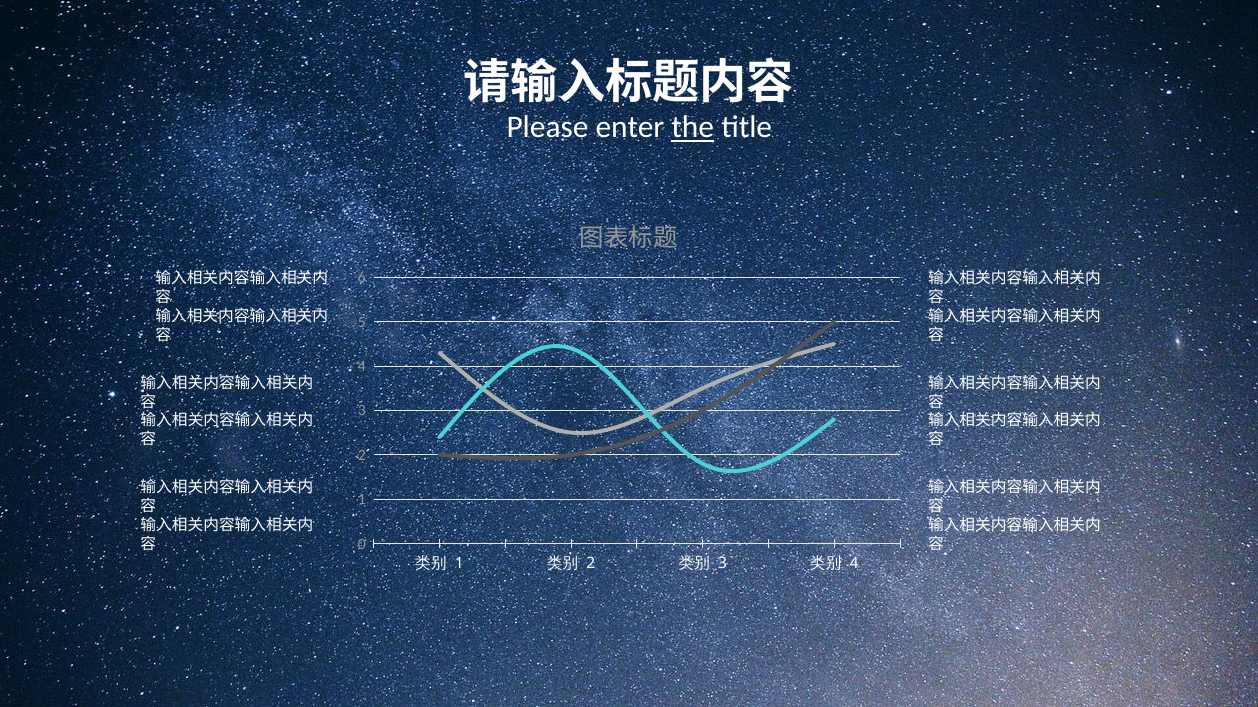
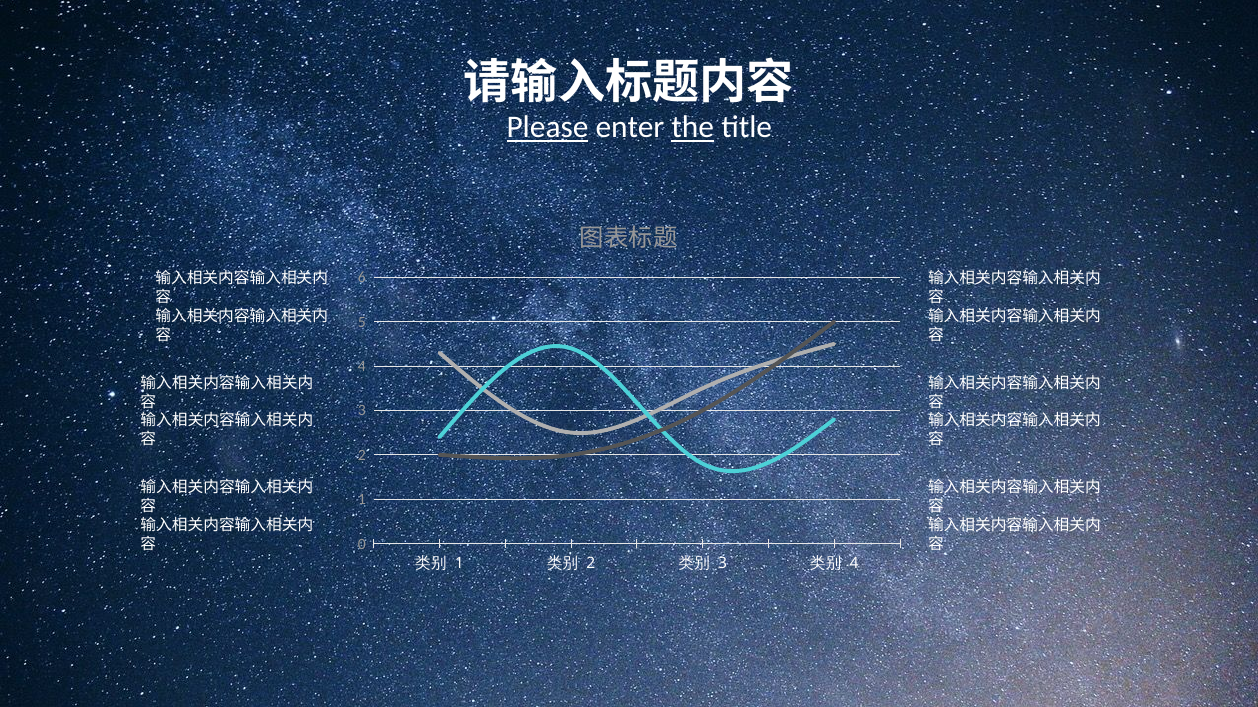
Please underline: none -> present
